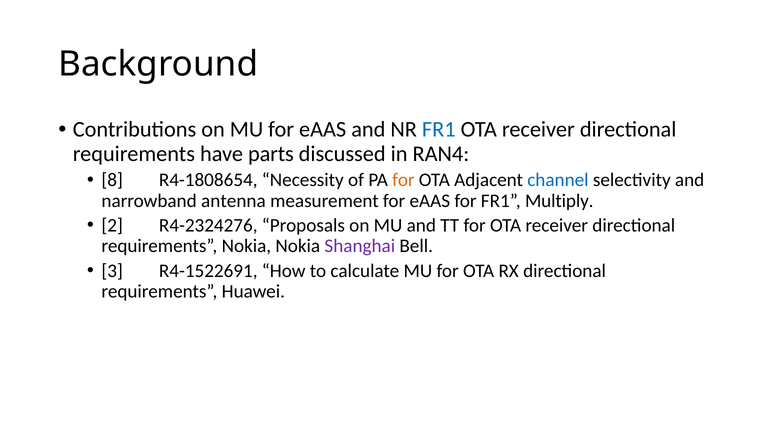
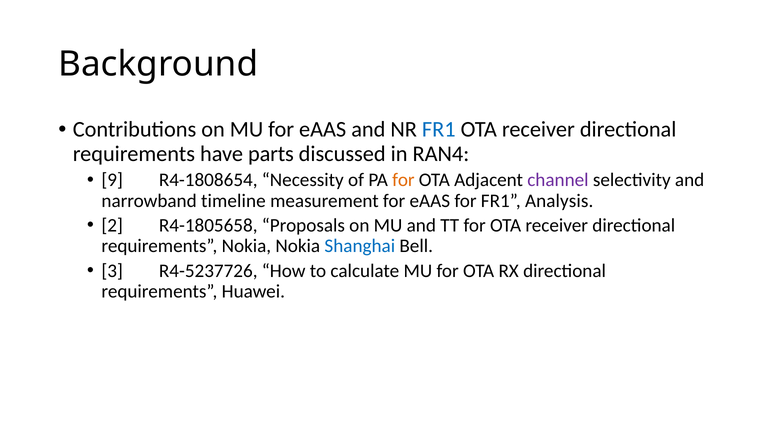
8: 8 -> 9
channel colour: blue -> purple
antenna: antenna -> timeline
Multiply: Multiply -> Analysis
R4-2324276: R4-2324276 -> R4-1805658
Shanghai colour: purple -> blue
R4-1522691: R4-1522691 -> R4-5237726
